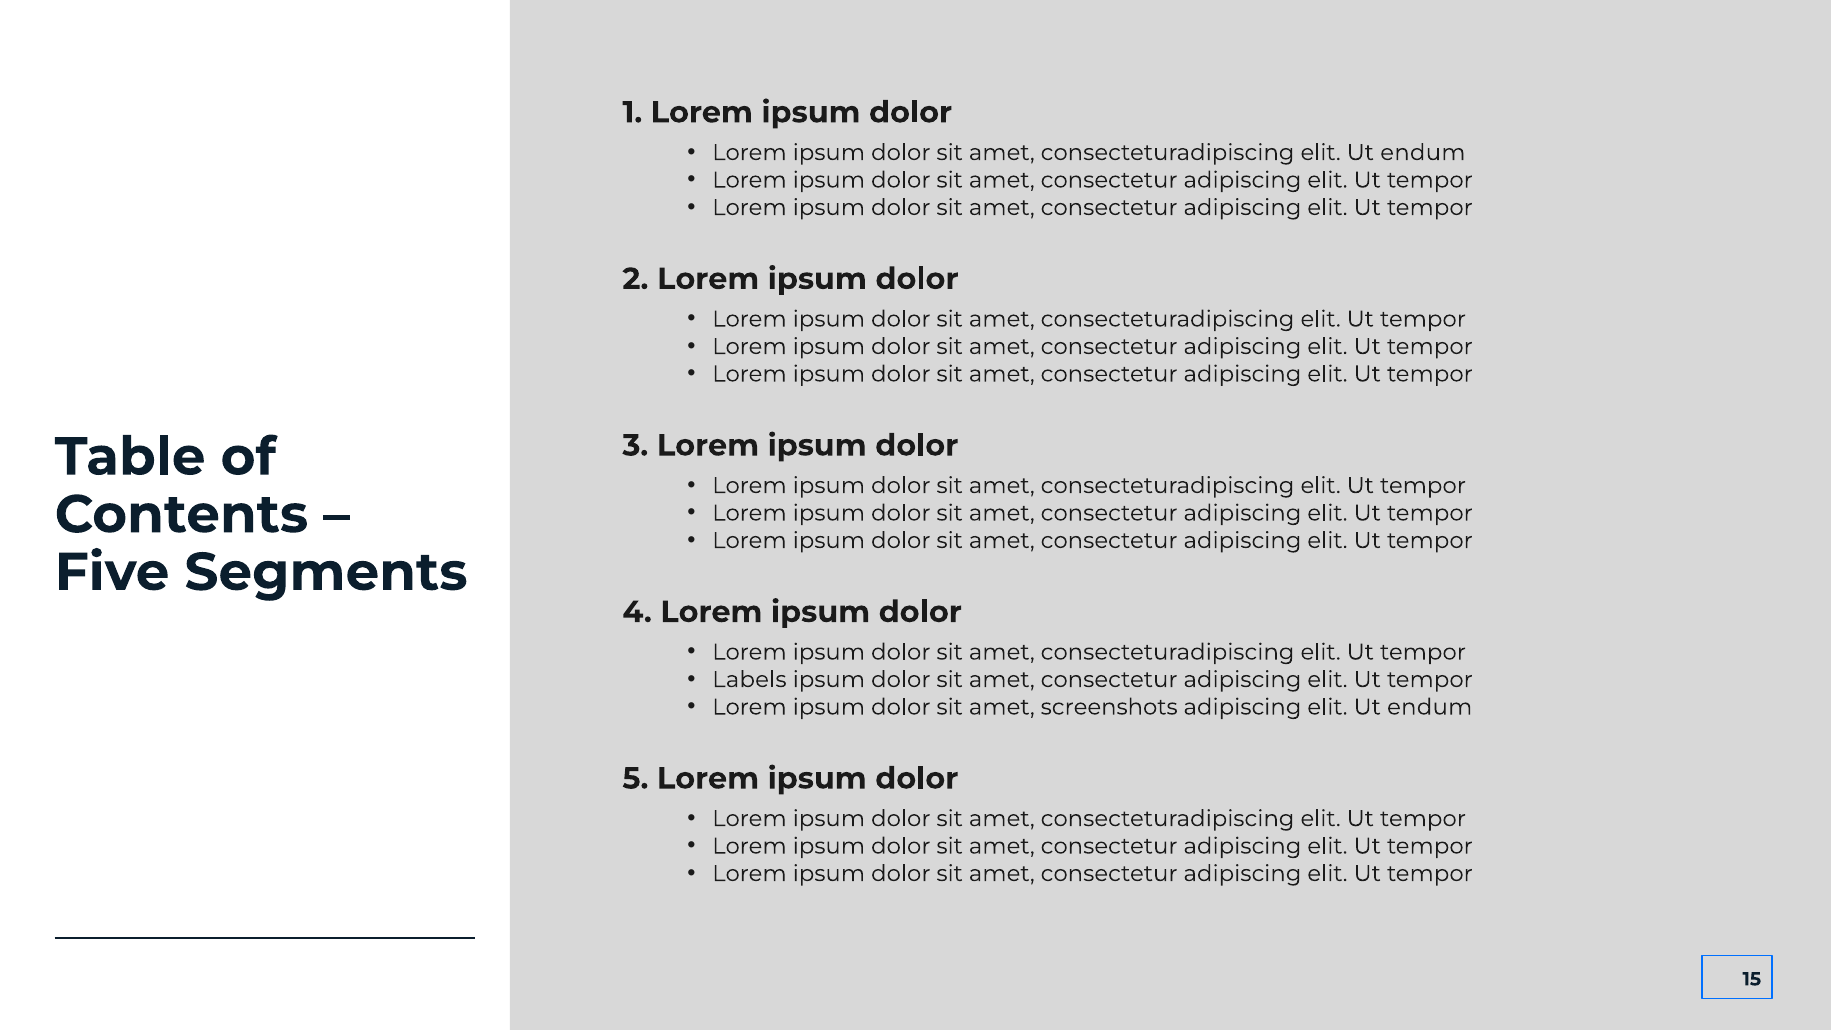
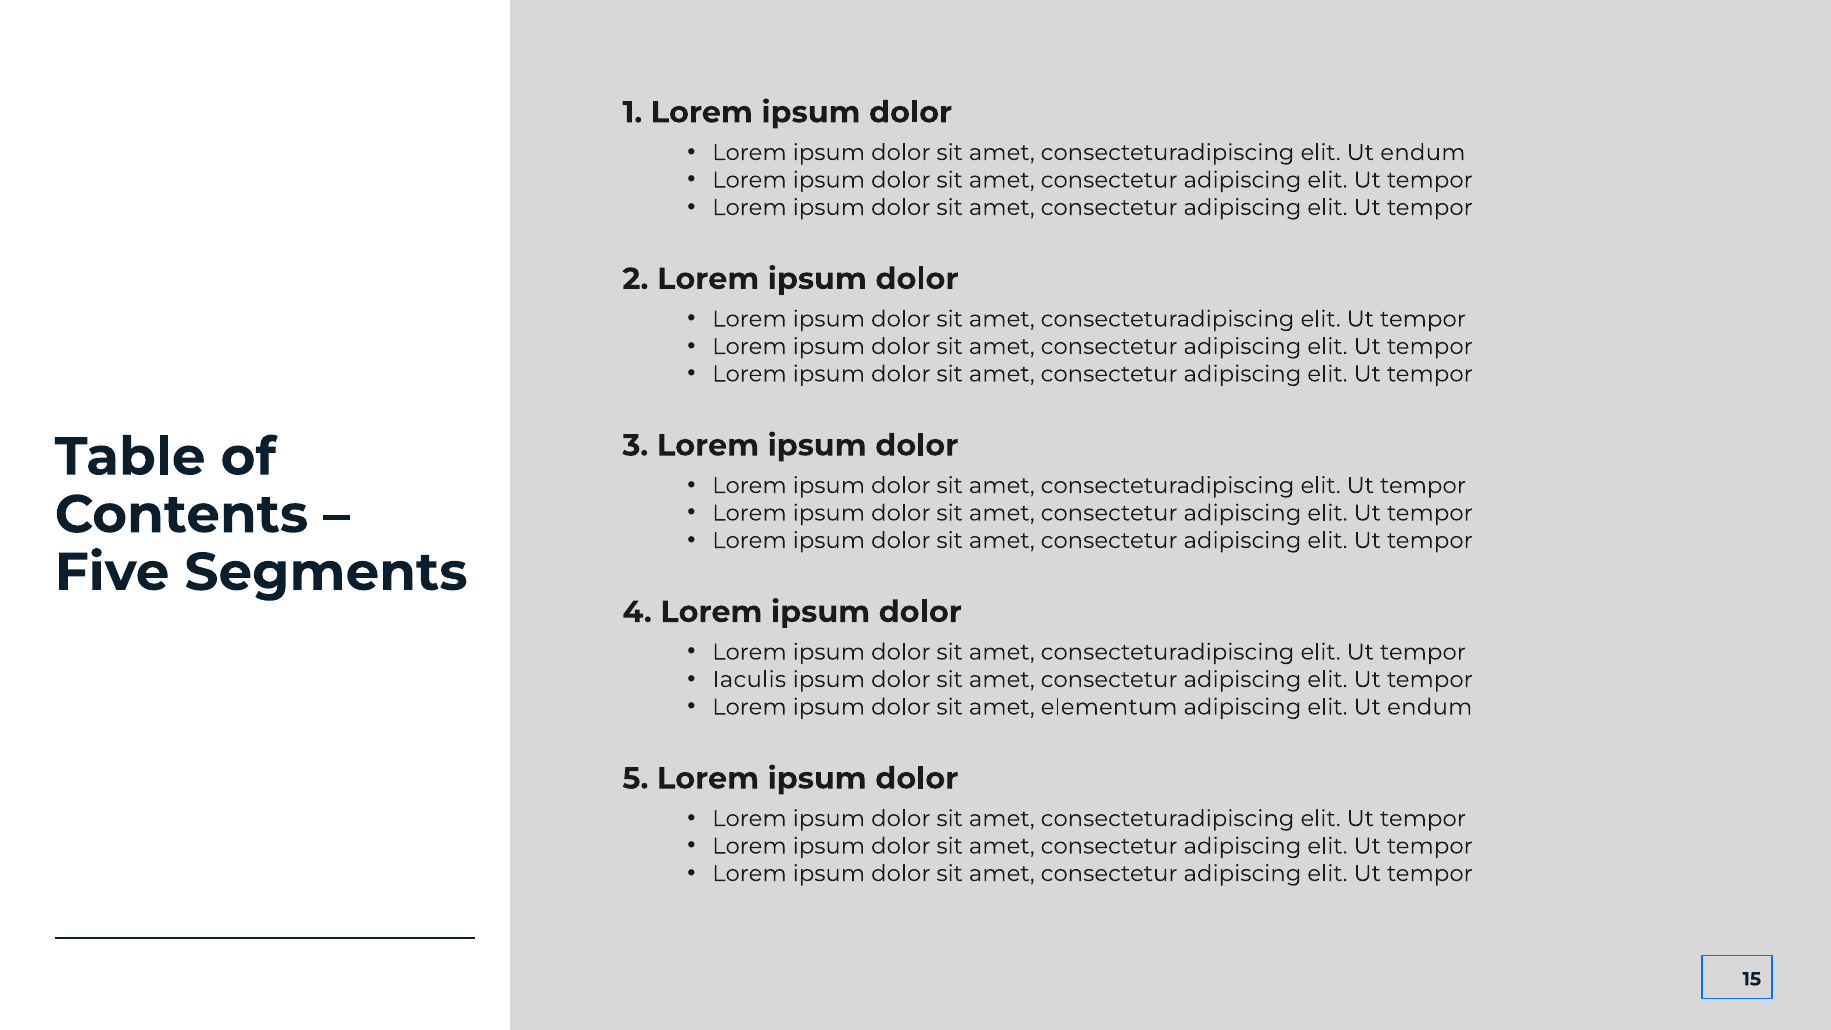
Labels: Labels -> Iaculis
screenshots: screenshots -> elementum
